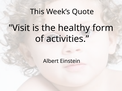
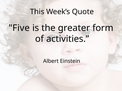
Visit: Visit -> Five
healthy: healthy -> greater
